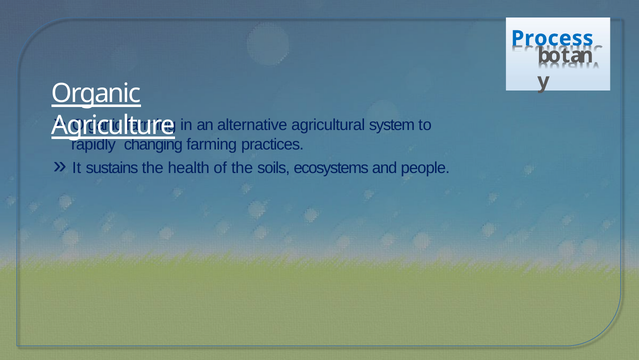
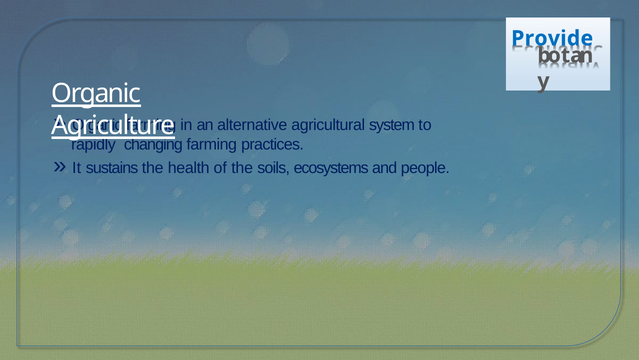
Process: Process -> Provide
